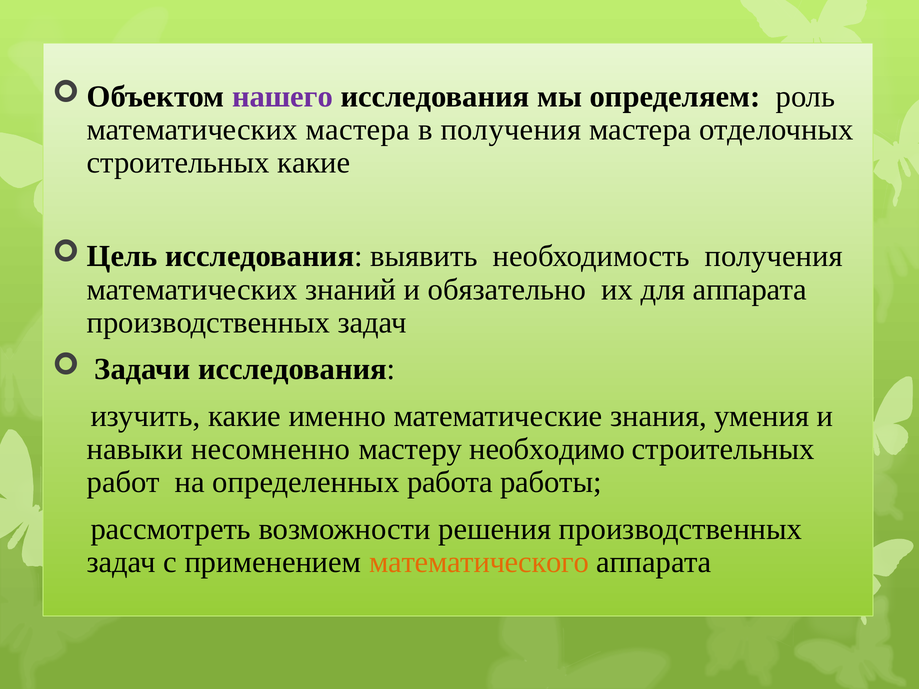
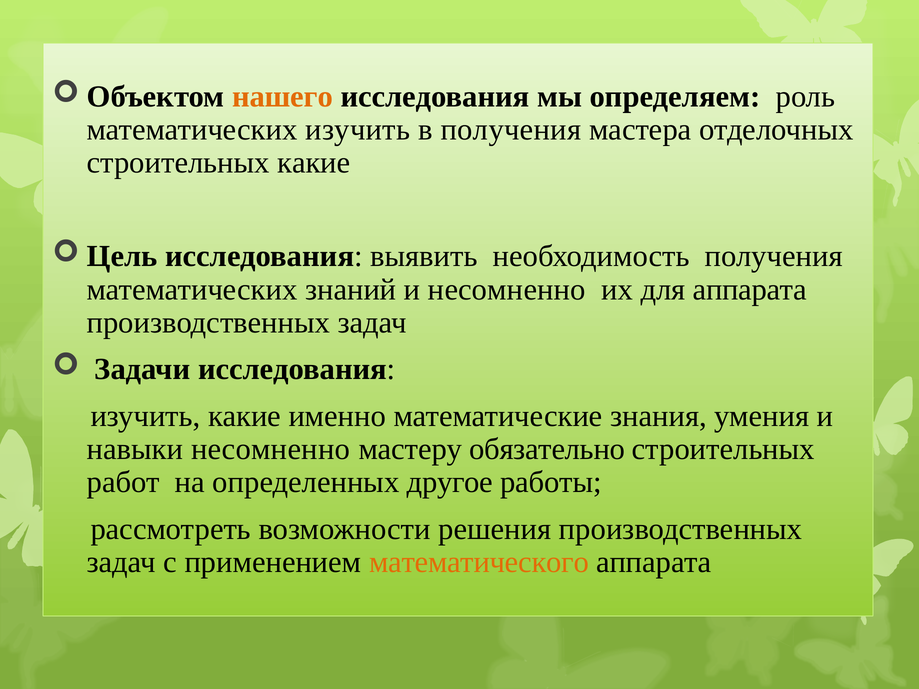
нашего colour: purple -> orange
математических мастера: мастера -> изучить
и обязательно: обязательно -> несомненно
необходимо: необходимо -> обязательно
работа: работа -> другое
